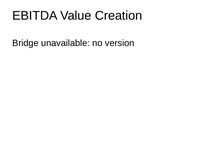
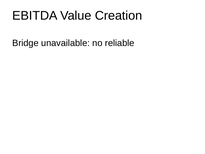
version: version -> reliable
